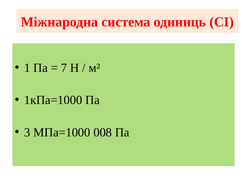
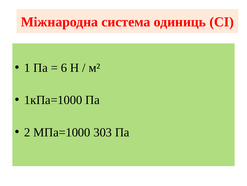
7: 7 -> 6
3: 3 -> 2
008: 008 -> 303
